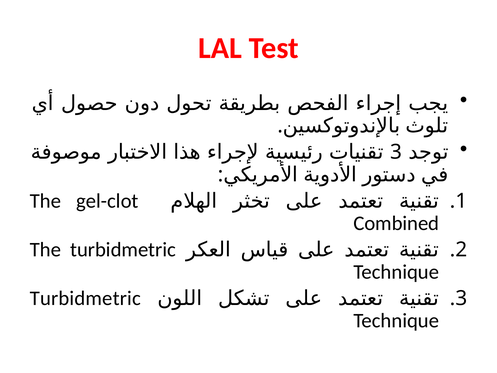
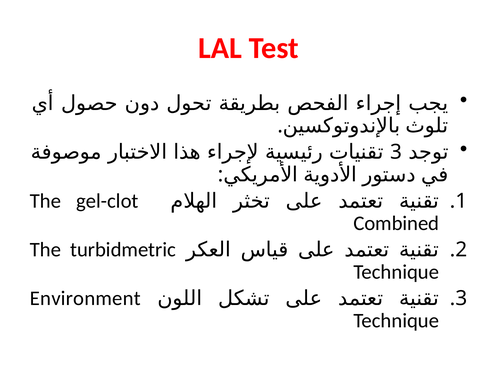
Turbidmetric at (85, 298): Turbidmetric -> Environment
